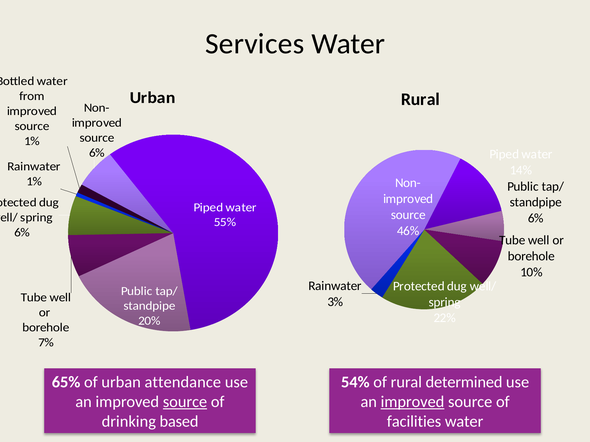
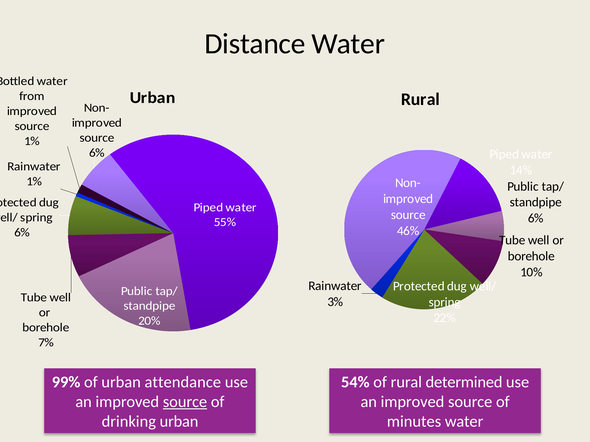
Services: Services -> Distance
65%: 65% -> 99%
improved at (412, 402) underline: present -> none
drinking based: based -> urban
facilities: facilities -> minutes
